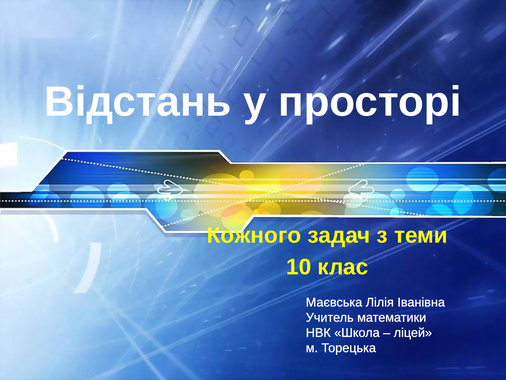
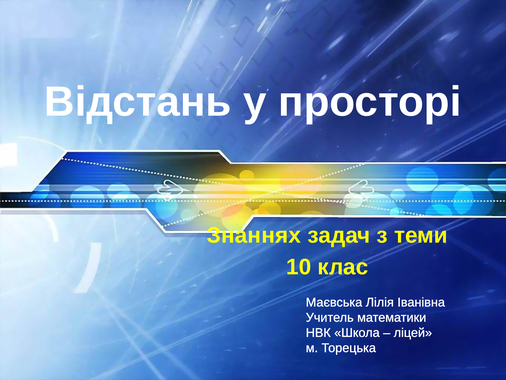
Кожного: Кожного -> Знаннях
